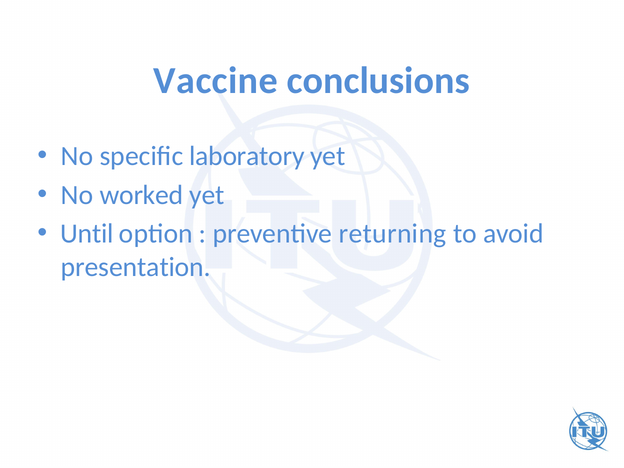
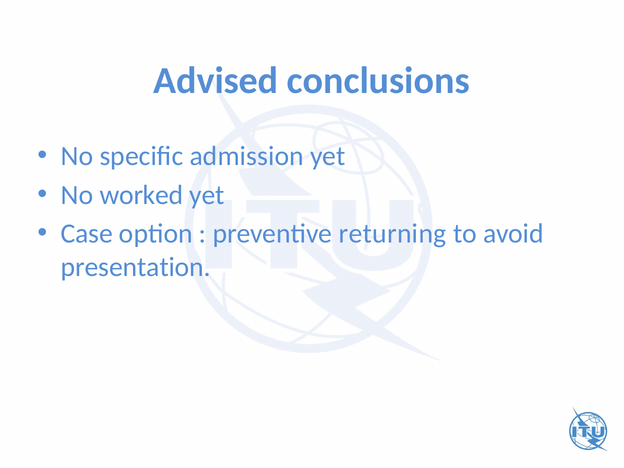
Vaccine: Vaccine -> Advised
laboratory: laboratory -> admission
Until: Until -> Case
